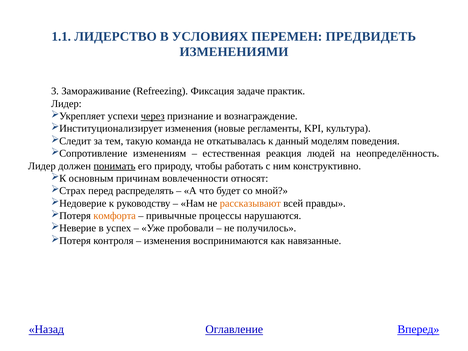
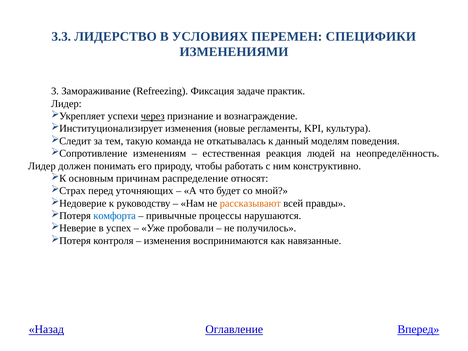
1.1: 1.1 -> 3.3
ПРЕДВИДЕТЬ: ПРЕДВИДЕТЬ -> СПЕЦИФИКИ
понимать underline: present -> none
вовлеченности: вовлеченности -> распределение
распределять: распределять -> уточняющих
комфорта colour: orange -> blue
